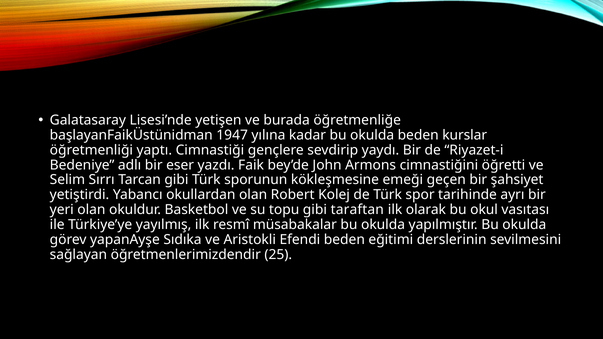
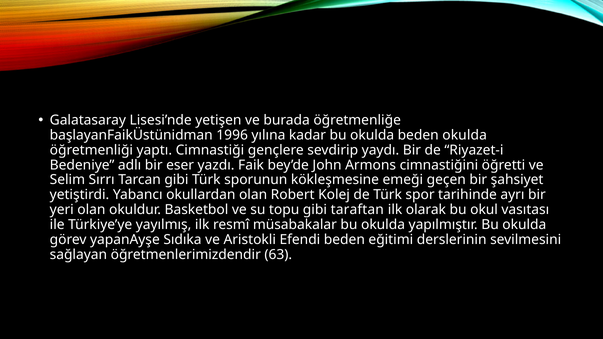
1947: 1947 -> 1996
beden kurslar: kurslar -> okulda
25: 25 -> 63
